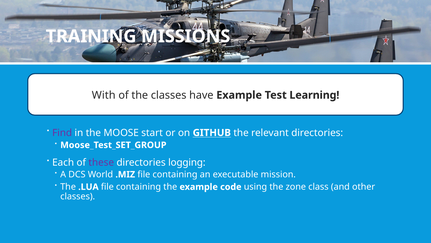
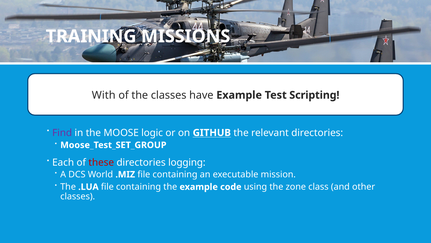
Learning: Learning -> Scripting
start: start -> logic
these colour: purple -> red
